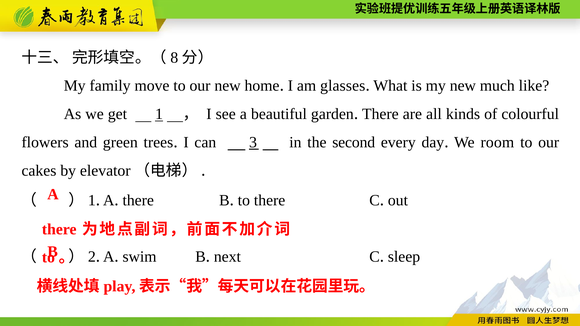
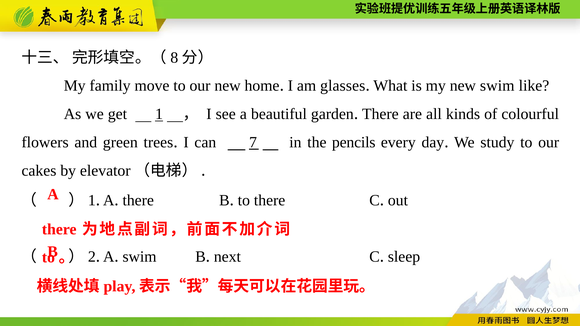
new much: much -> swim
3: 3 -> 7
second: second -> pencils
room: room -> study
